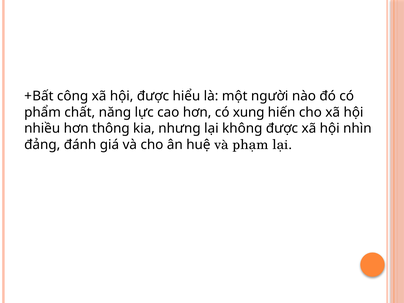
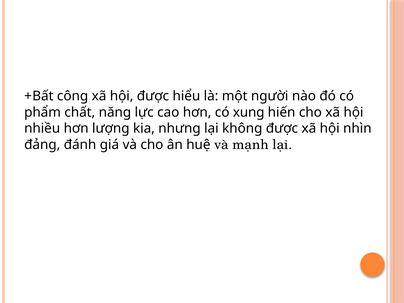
thông: thông -> lượng
phạm: phạm -> mạnh
